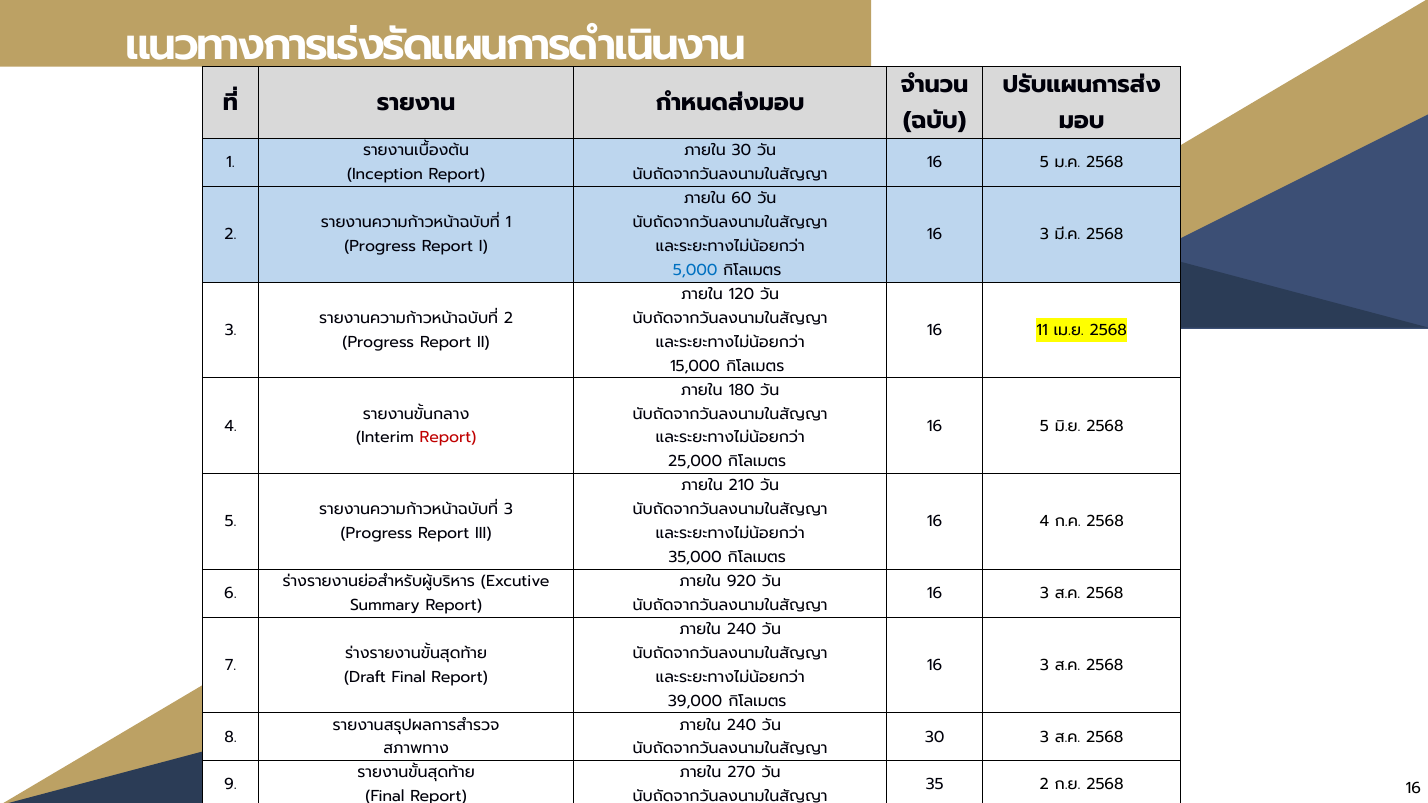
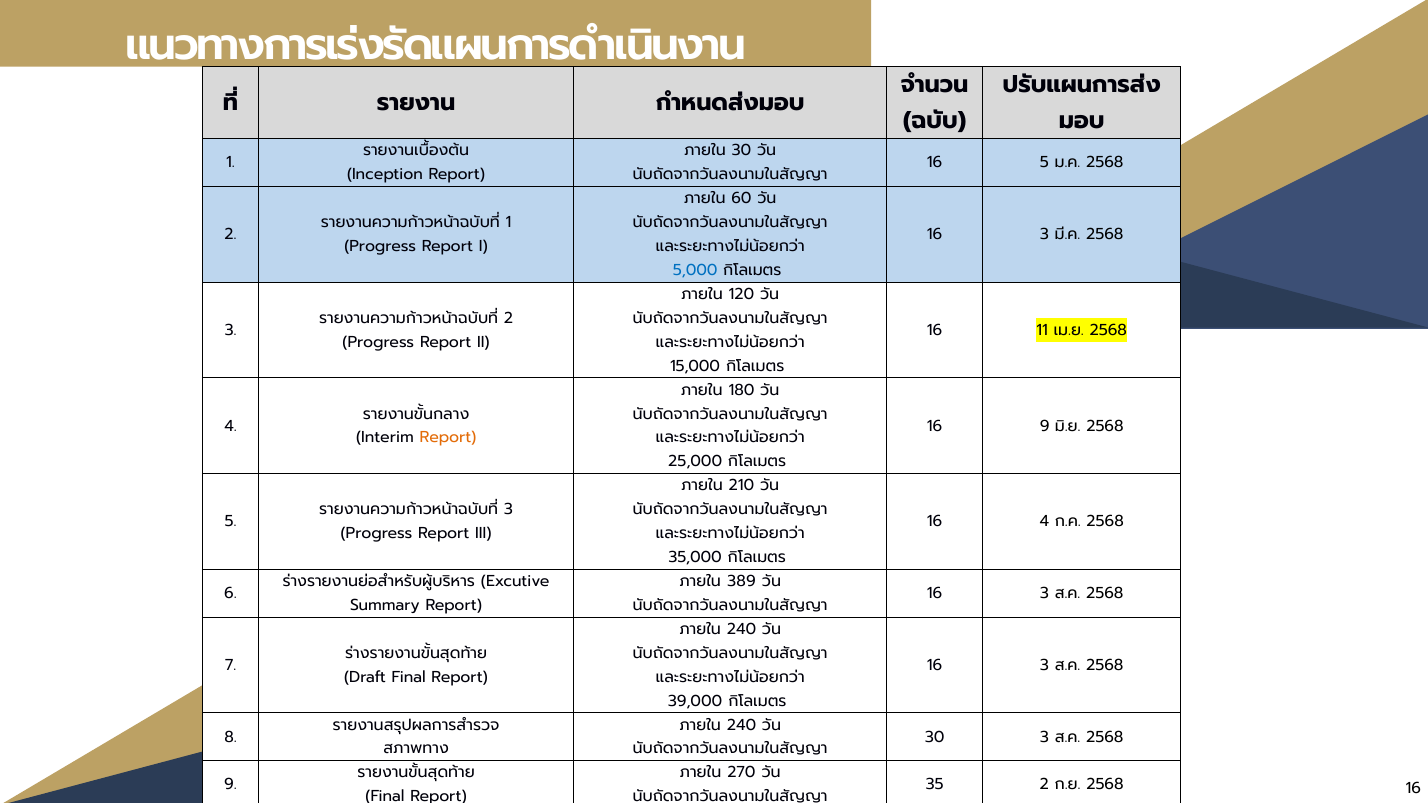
5 at (1044, 426): 5 -> 9
Report at (448, 438) colour: red -> orange
920: 920 -> 389
